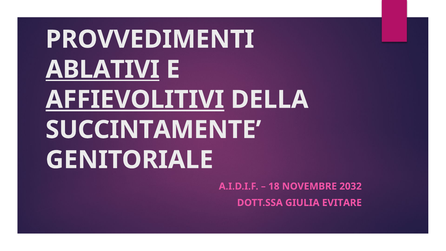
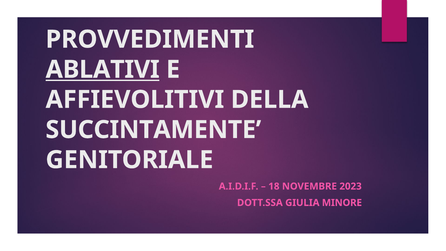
AFFIEVOLITIVI underline: present -> none
2032: 2032 -> 2023
EVITARE: EVITARE -> MINORE
